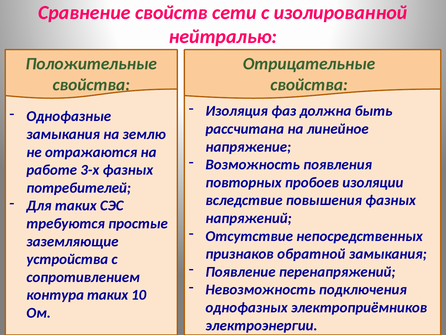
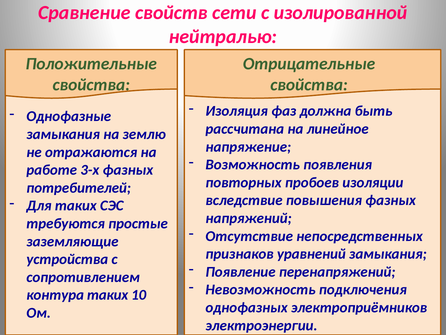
обратной: обратной -> уравнений
